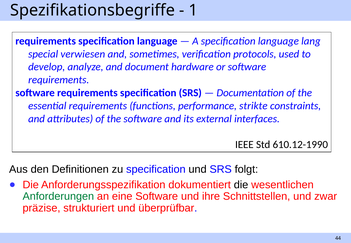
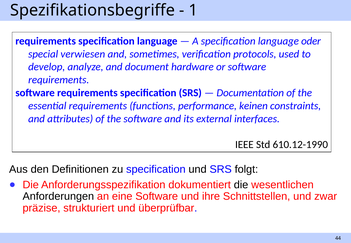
lang: lang -> oder
strikte: strikte -> keinen
Anforderungen colour: green -> black
